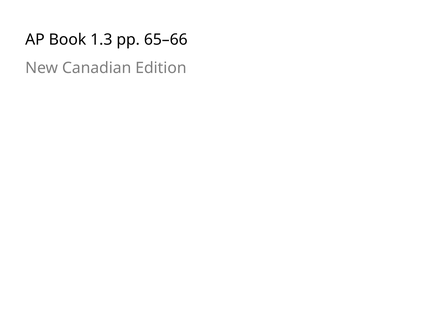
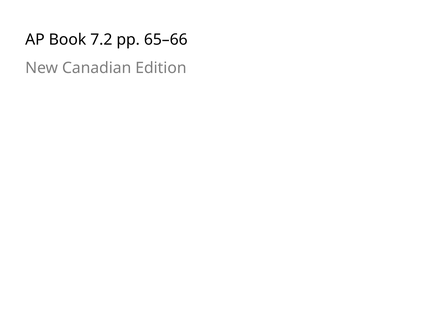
1.3: 1.3 -> 7.2
